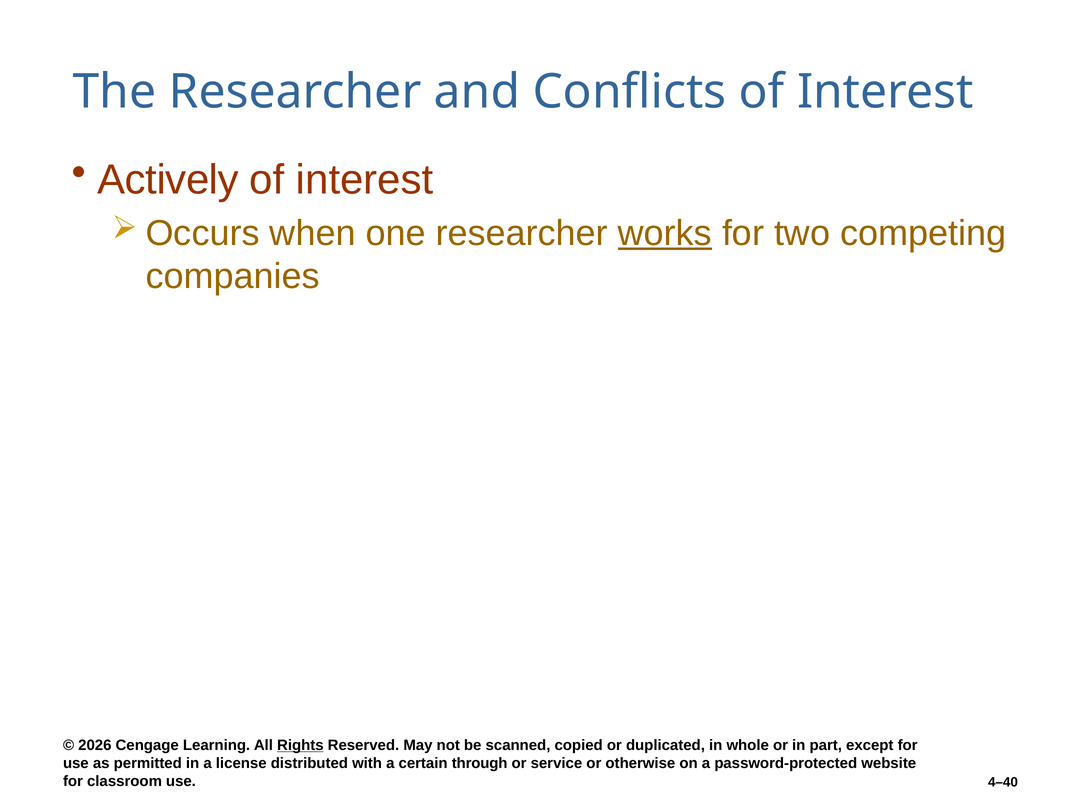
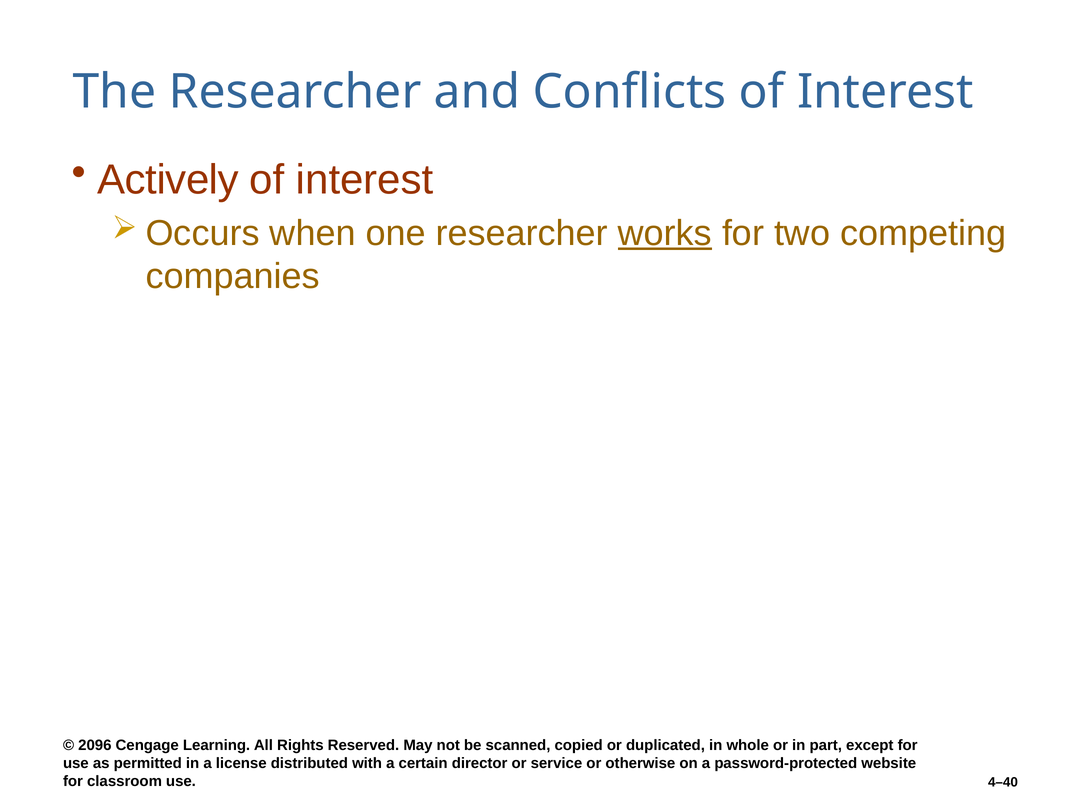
2026: 2026 -> 2096
Rights underline: present -> none
through: through -> director
